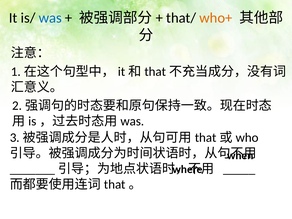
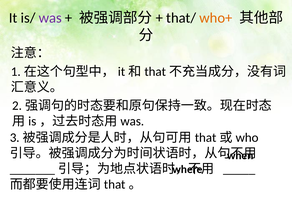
was colour: blue -> purple
